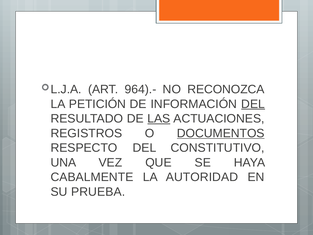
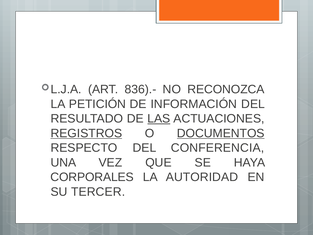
964).-: 964).- -> 836).-
DEL at (253, 104) underline: present -> none
REGISTROS underline: none -> present
CONSTITUTIVO: CONSTITUTIVO -> CONFERENCIA
CABALMENTE: CABALMENTE -> CORPORALES
PRUEBA: PRUEBA -> TERCER
